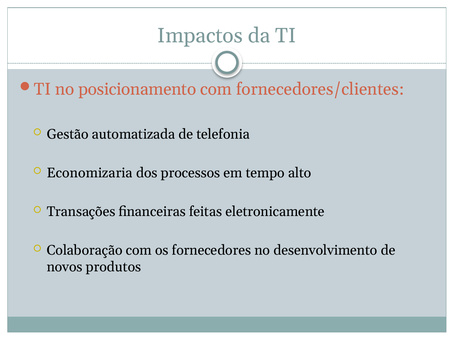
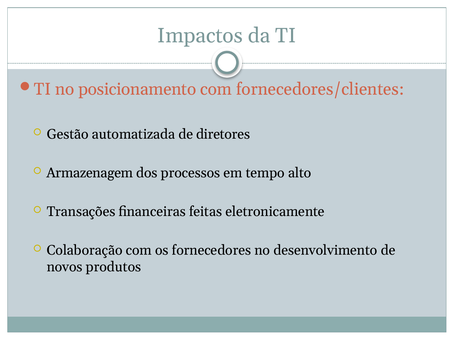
telefonia: telefonia -> diretores
Economizaria: Economizaria -> Armazenagem
